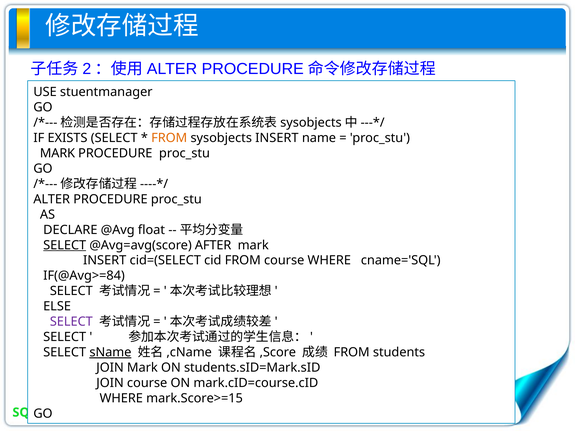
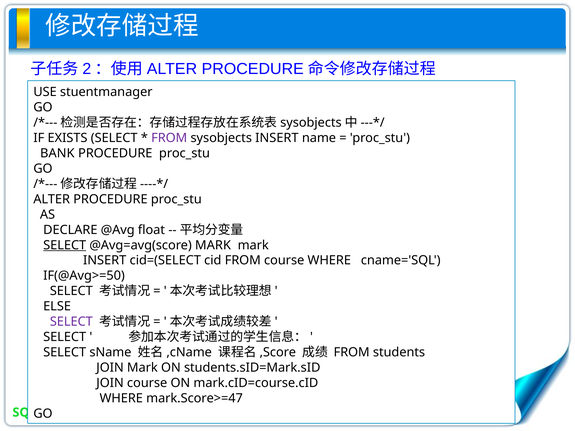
FROM at (169, 138) colour: orange -> purple
MARK at (57, 153): MARK -> BANK
@Avg=avg(score AFTER: AFTER -> MARK
IF(@Avg>=84: IF(@Avg>=84 -> IF(@Avg>=50
sName underline: present -> none
mark.Score>=15: mark.Score>=15 -> mark.Score>=47
